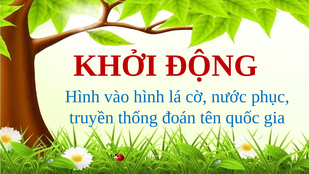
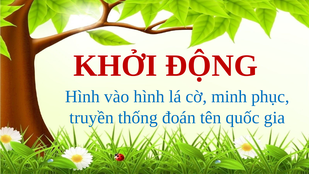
nước: nước -> minh
